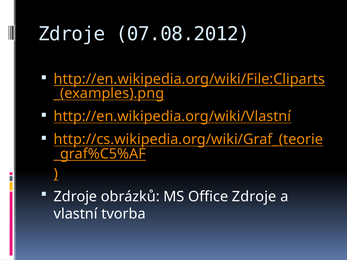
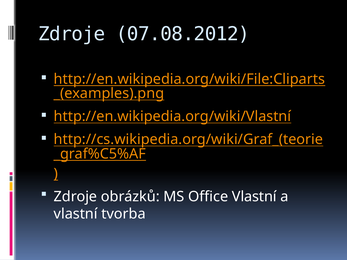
Office Zdroje: Zdroje -> Vlastní
